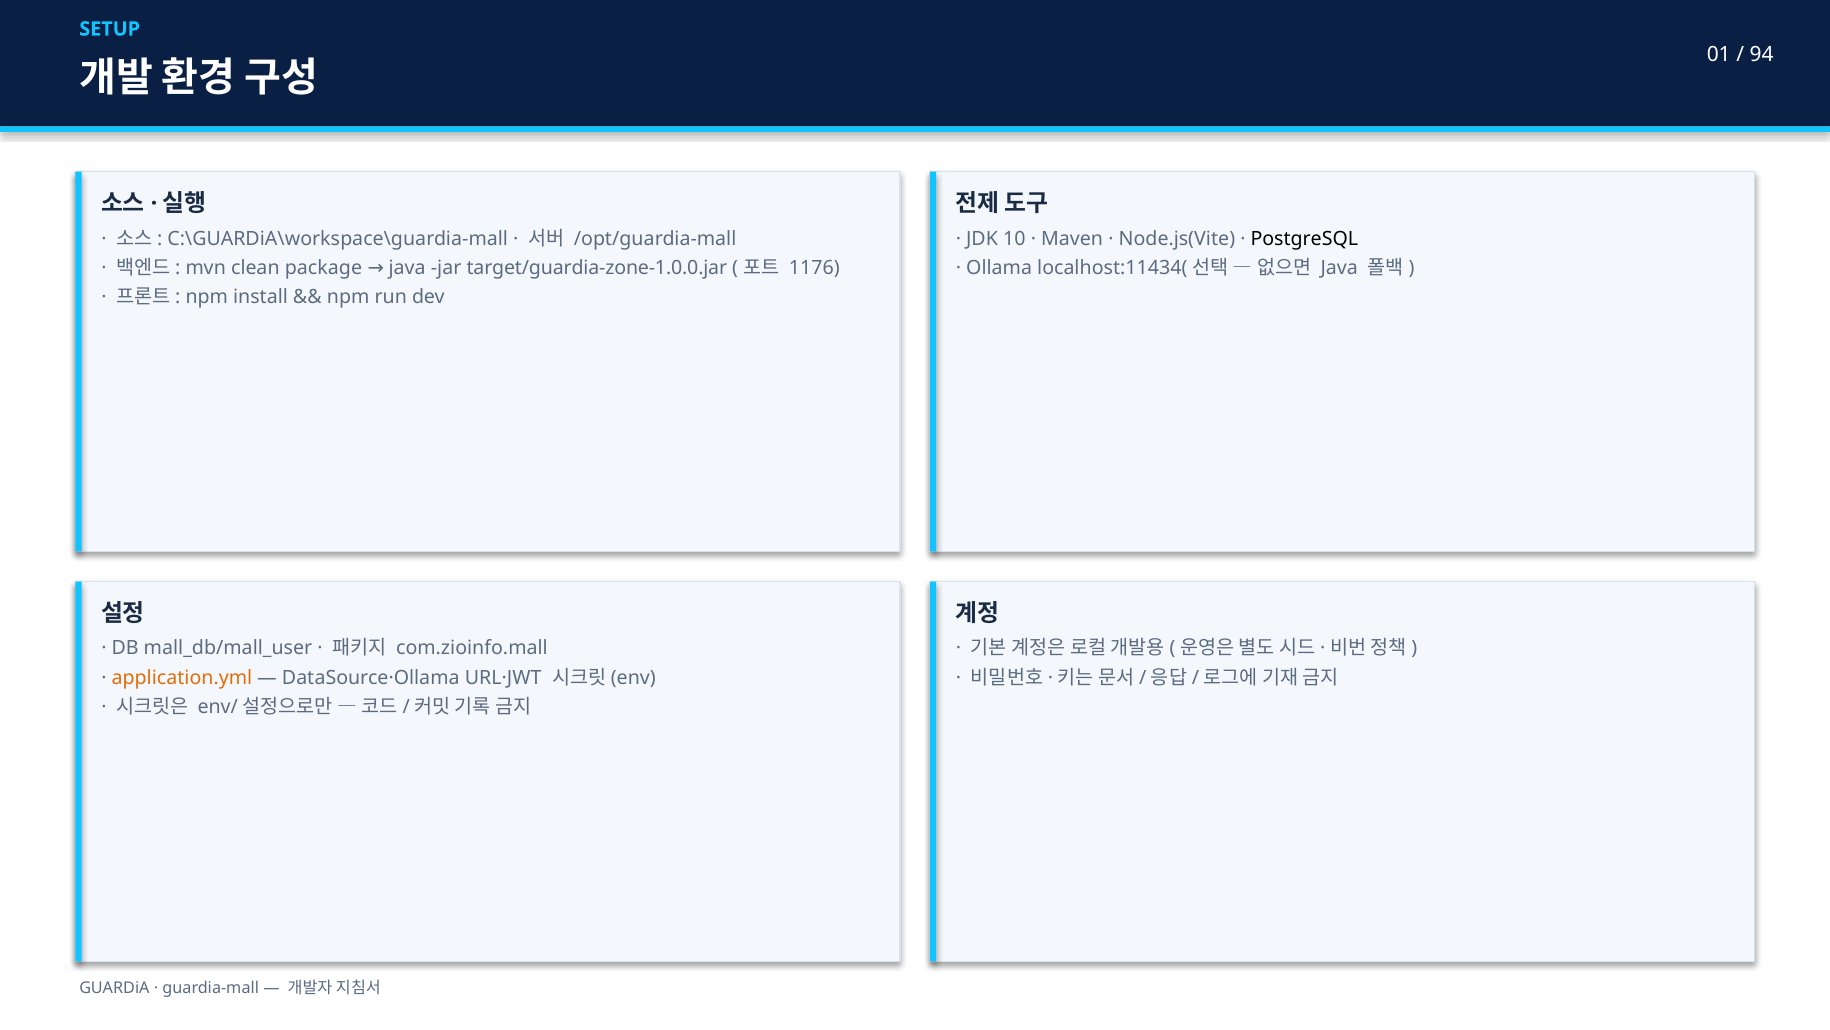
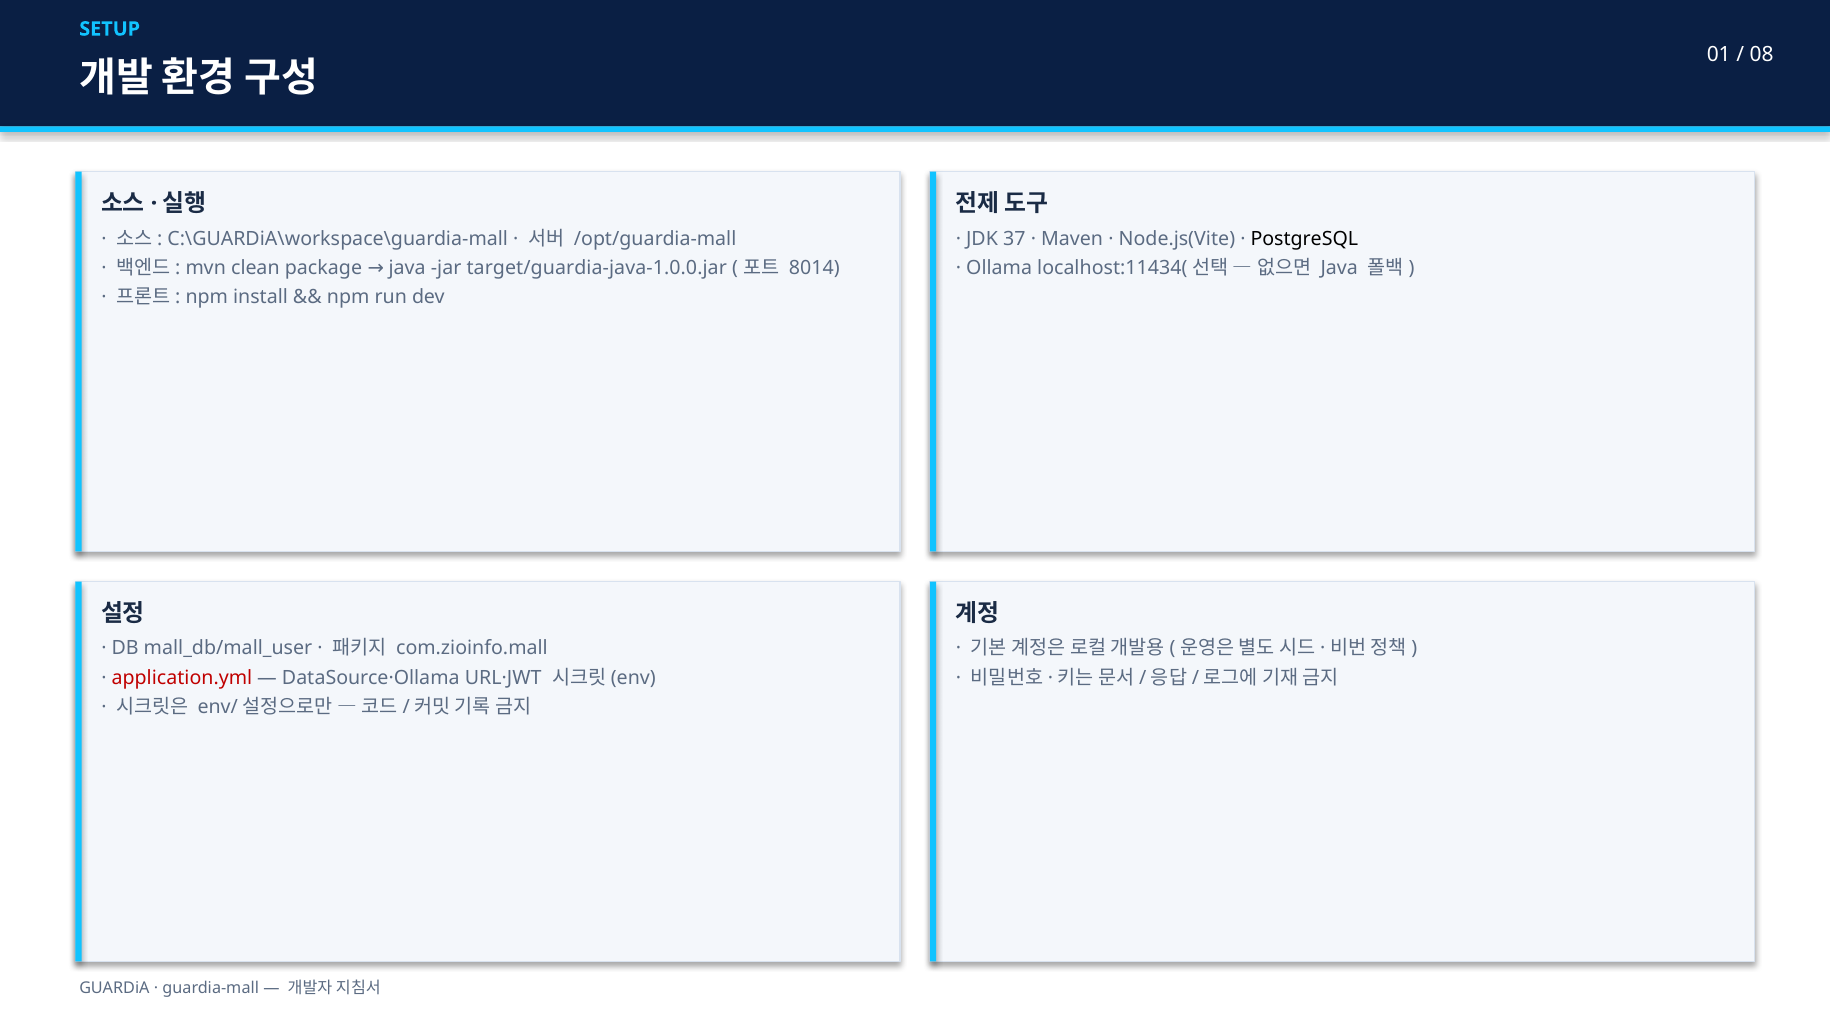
94: 94 -> 08
10: 10 -> 37
1176: 1176 -> 8014
target/guardia-zone-1.0.0.jar: target/guardia-zone-1.0.0.jar -> target/guardia-java-1.0.0.jar
application.yml colour: orange -> red
